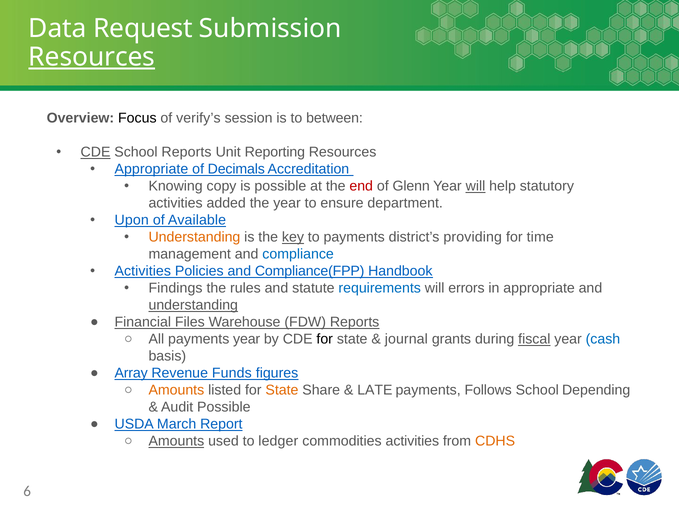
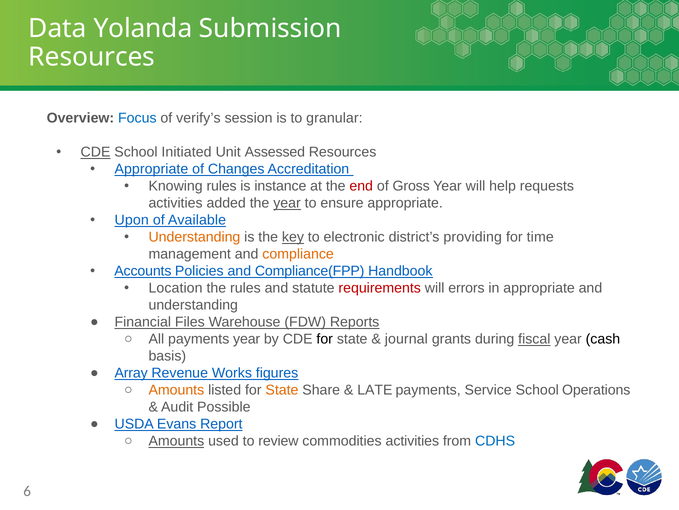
Request: Request -> Yolanda
Resources at (92, 57) underline: present -> none
Focus colour: black -> blue
between: between -> granular
School Reports: Reports -> Initiated
Reporting: Reporting -> Assessed
Decimals: Decimals -> Changes
Knowing copy: copy -> rules
is possible: possible -> instance
Glenn: Glenn -> Gross
will at (475, 186) underline: present -> none
statutory: statutory -> requests
year at (287, 203) underline: none -> present
ensure department: department -> appropriate
to payments: payments -> electronic
compliance colour: blue -> orange
Activities at (143, 271): Activities -> Accounts
Findings: Findings -> Location
requirements colour: blue -> red
understanding at (193, 305) underline: present -> none
cash colour: blue -> black
Funds: Funds -> Works
Follows: Follows -> Service
Depending: Depending -> Operations
March: March -> Evans
ledger: ledger -> review
CDHS colour: orange -> blue
